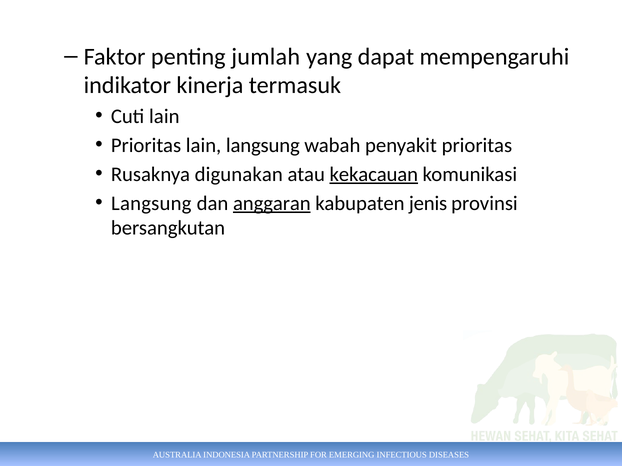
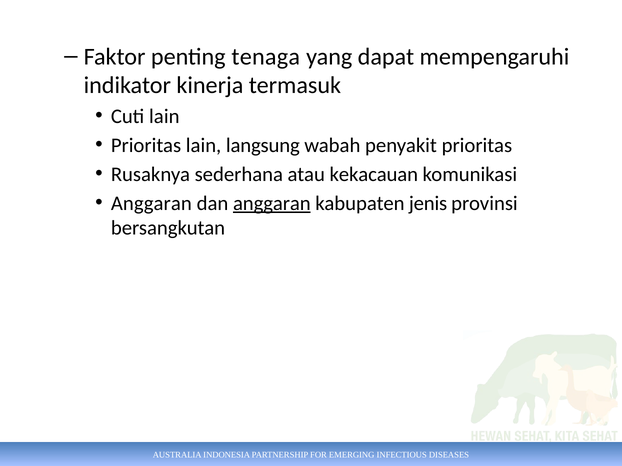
jumlah: jumlah -> tenaga
digunakan: digunakan -> sederhana
kekacauan underline: present -> none
Langsung at (151, 203): Langsung -> Anggaran
